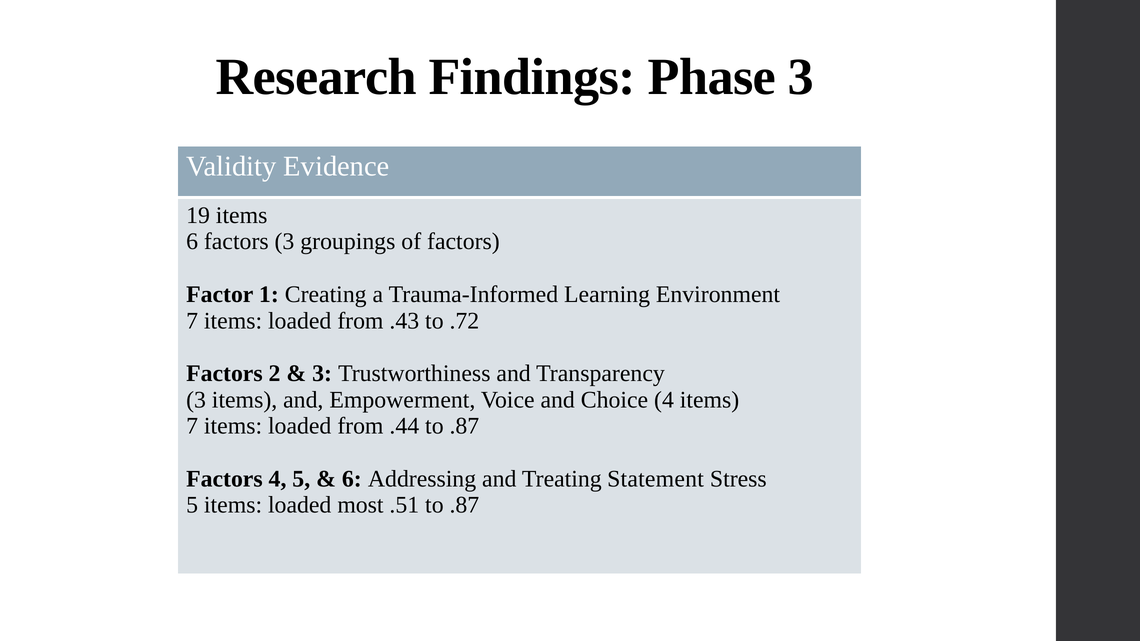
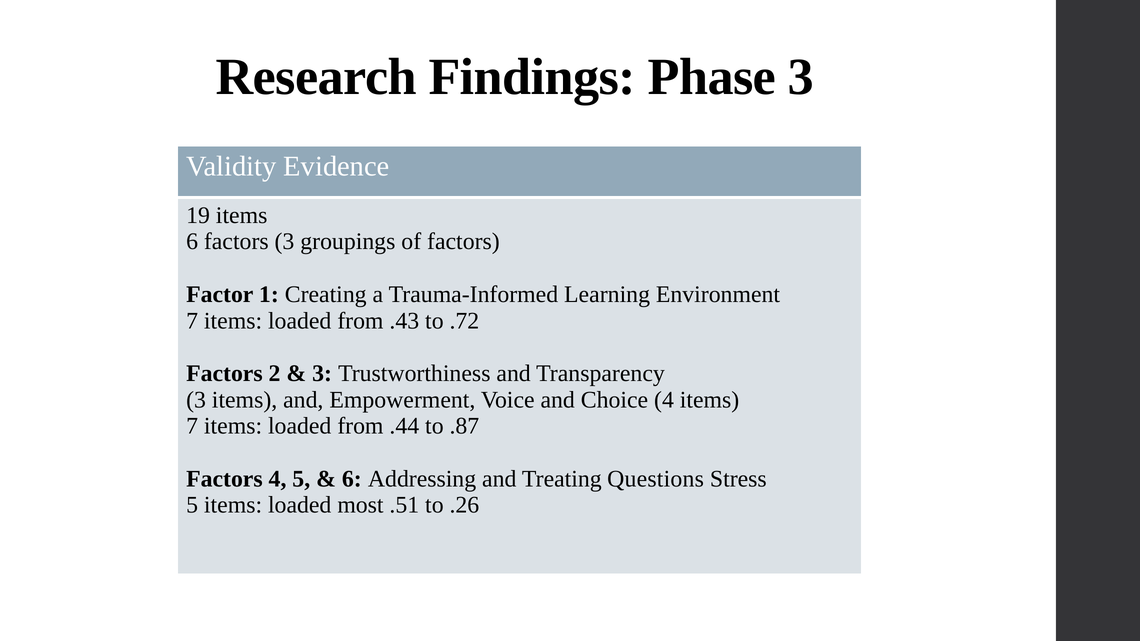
Statement: Statement -> Questions
.51 to .87: .87 -> .26
